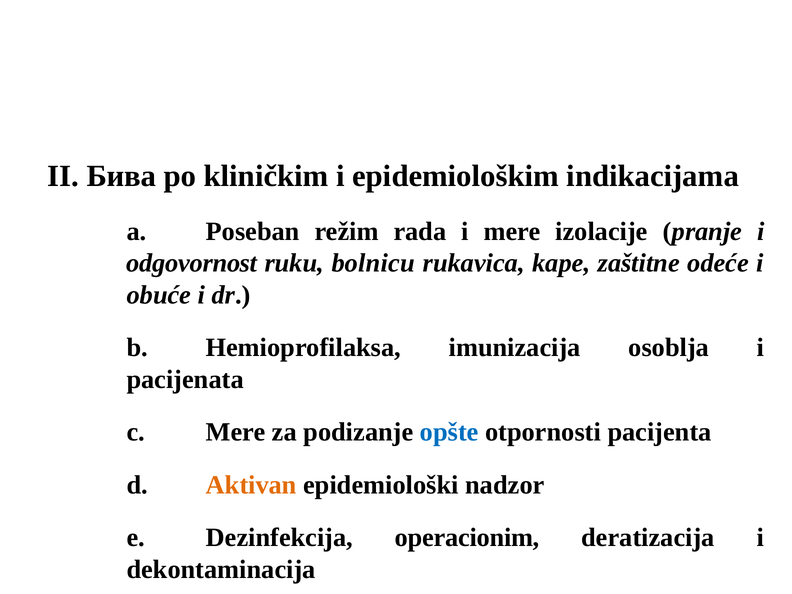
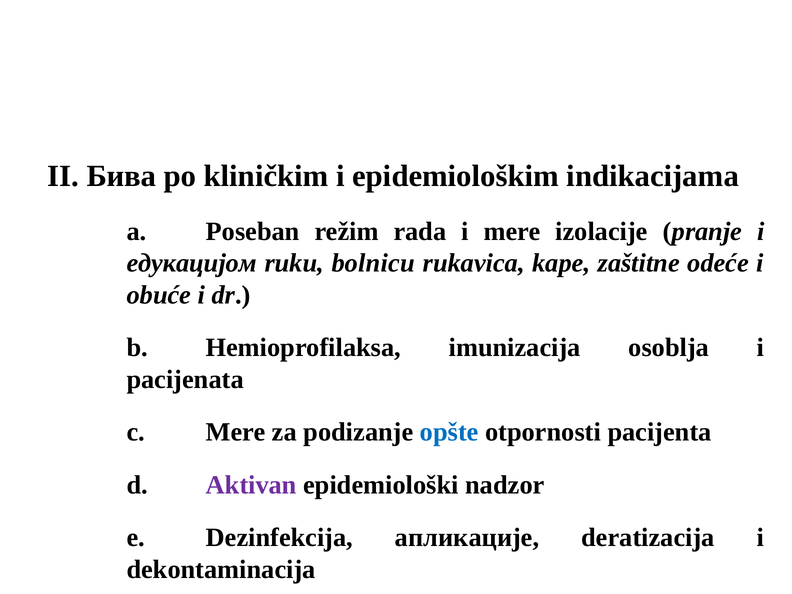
odgovornost: odgovornost -> едукацијом
Aktivan colour: orange -> purple
operacionim: operacionim -> апликације
